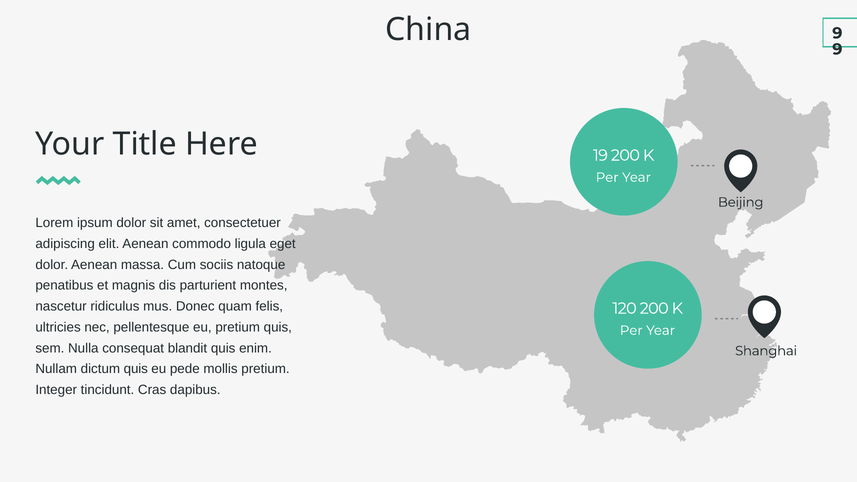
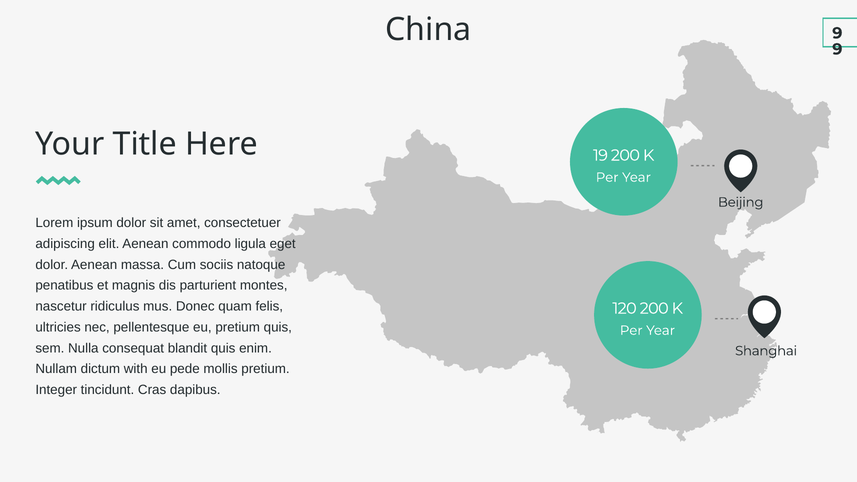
dictum quis: quis -> with
